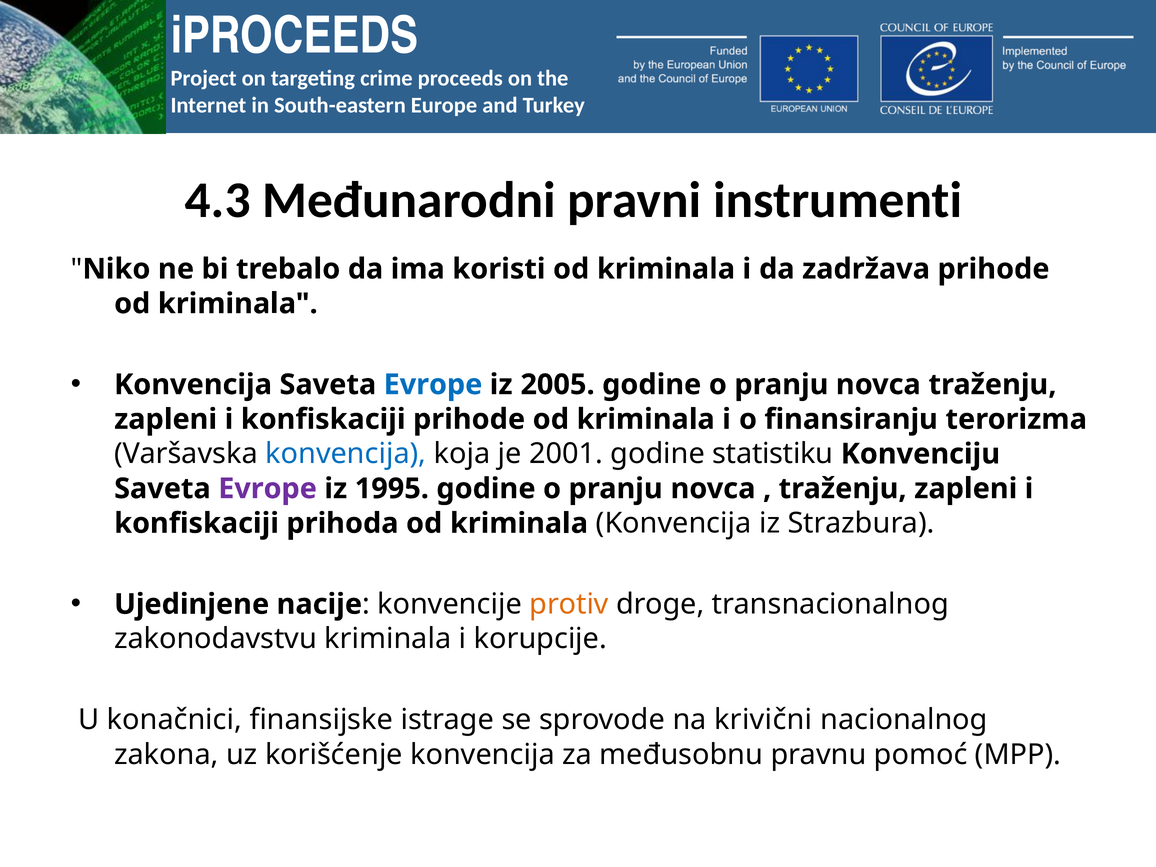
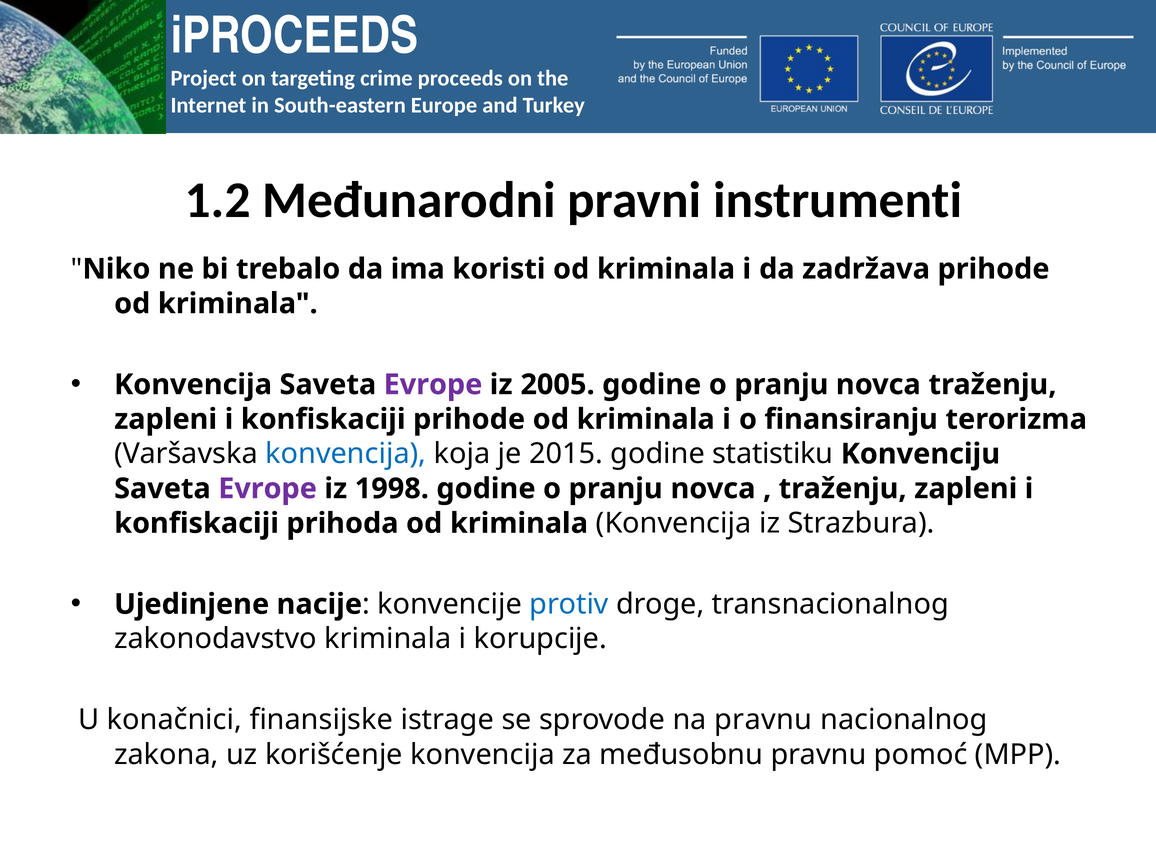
4.3: 4.3 -> 1.2
Evrope at (433, 385) colour: blue -> purple
2001: 2001 -> 2015
1995: 1995 -> 1998
protiv colour: orange -> blue
zakonodavstvu: zakonodavstvu -> zakonodavstvo
na krivični: krivični -> pravnu
